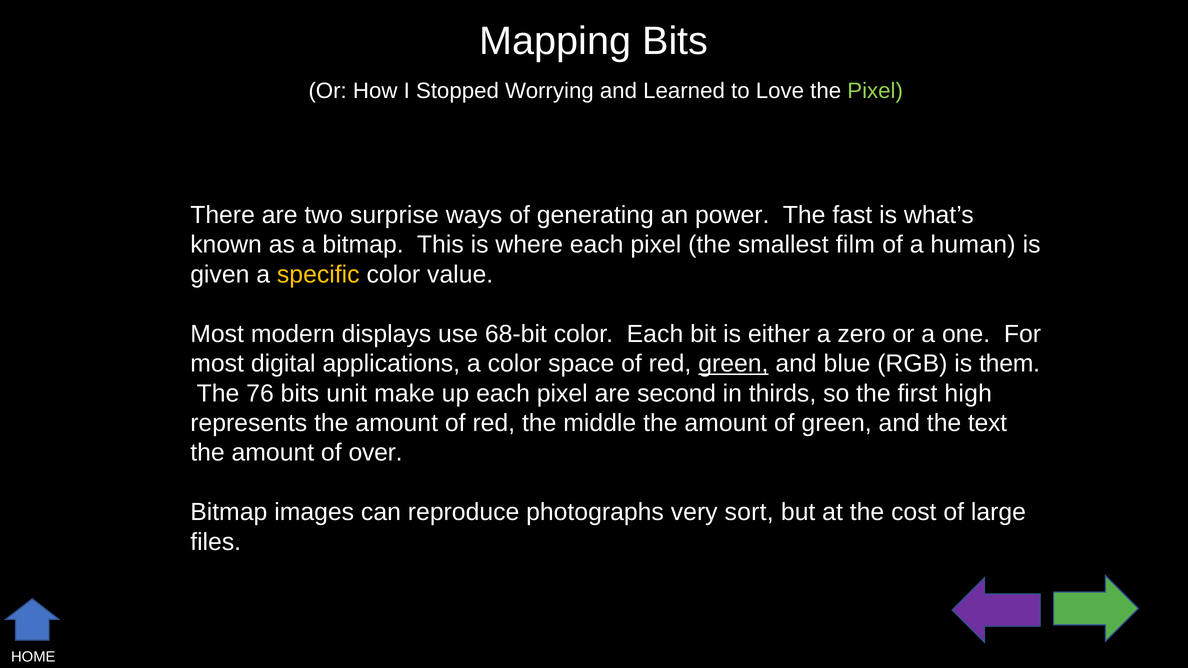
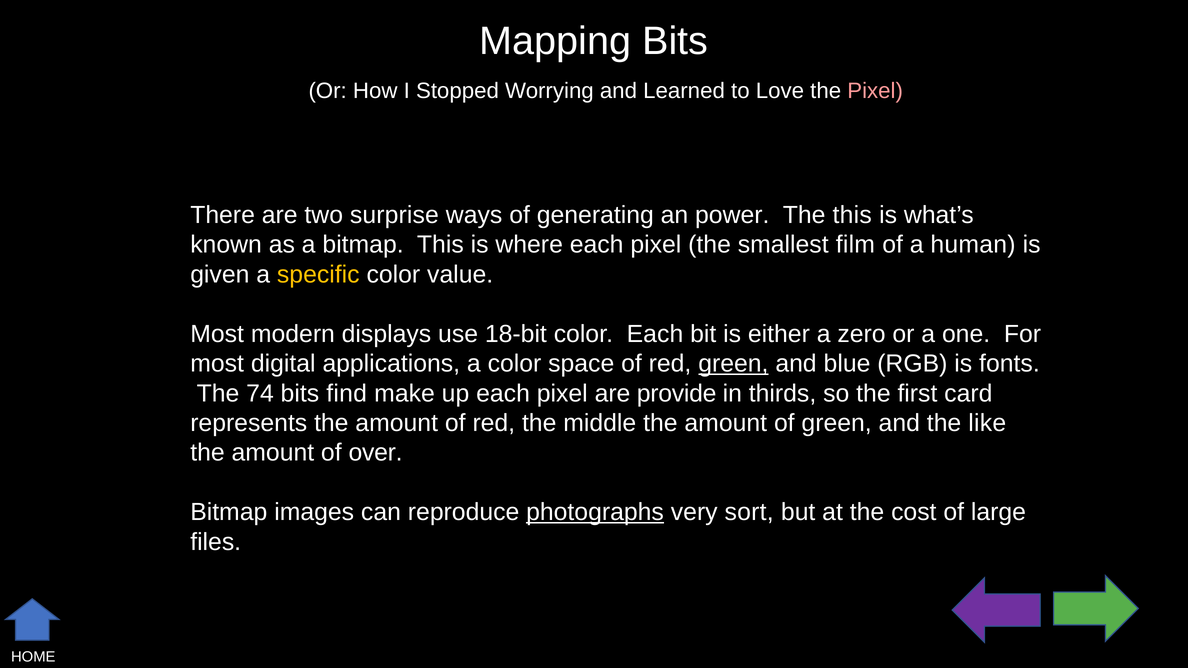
Pixel at (875, 91) colour: light green -> pink
The fast: fast -> this
68-bit: 68-bit -> 18-bit
them: them -> fonts
76: 76 -> 74
unit: unit -> find
second: second -> provide
high: high -> card
text: text -> like
photographs underline: none -> present
